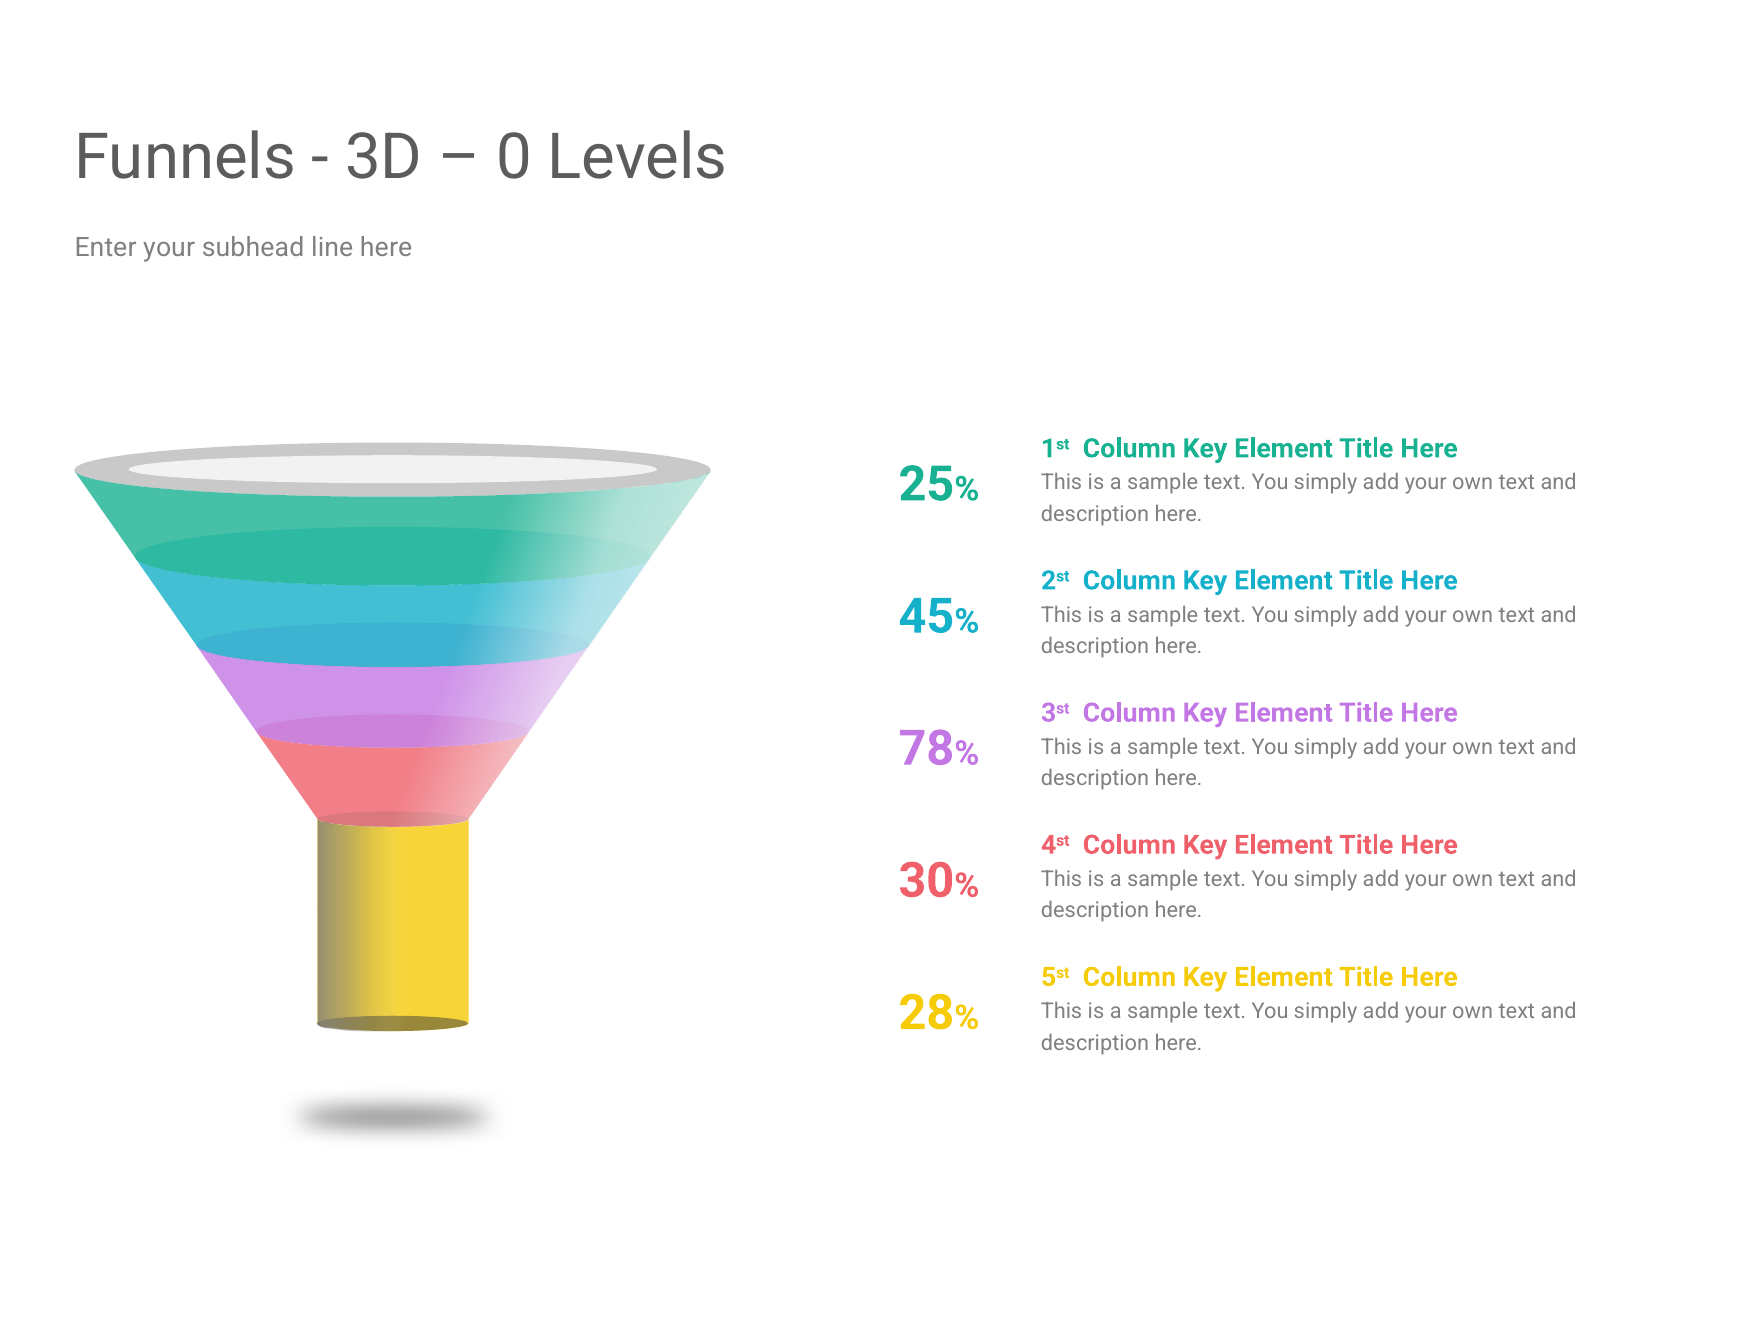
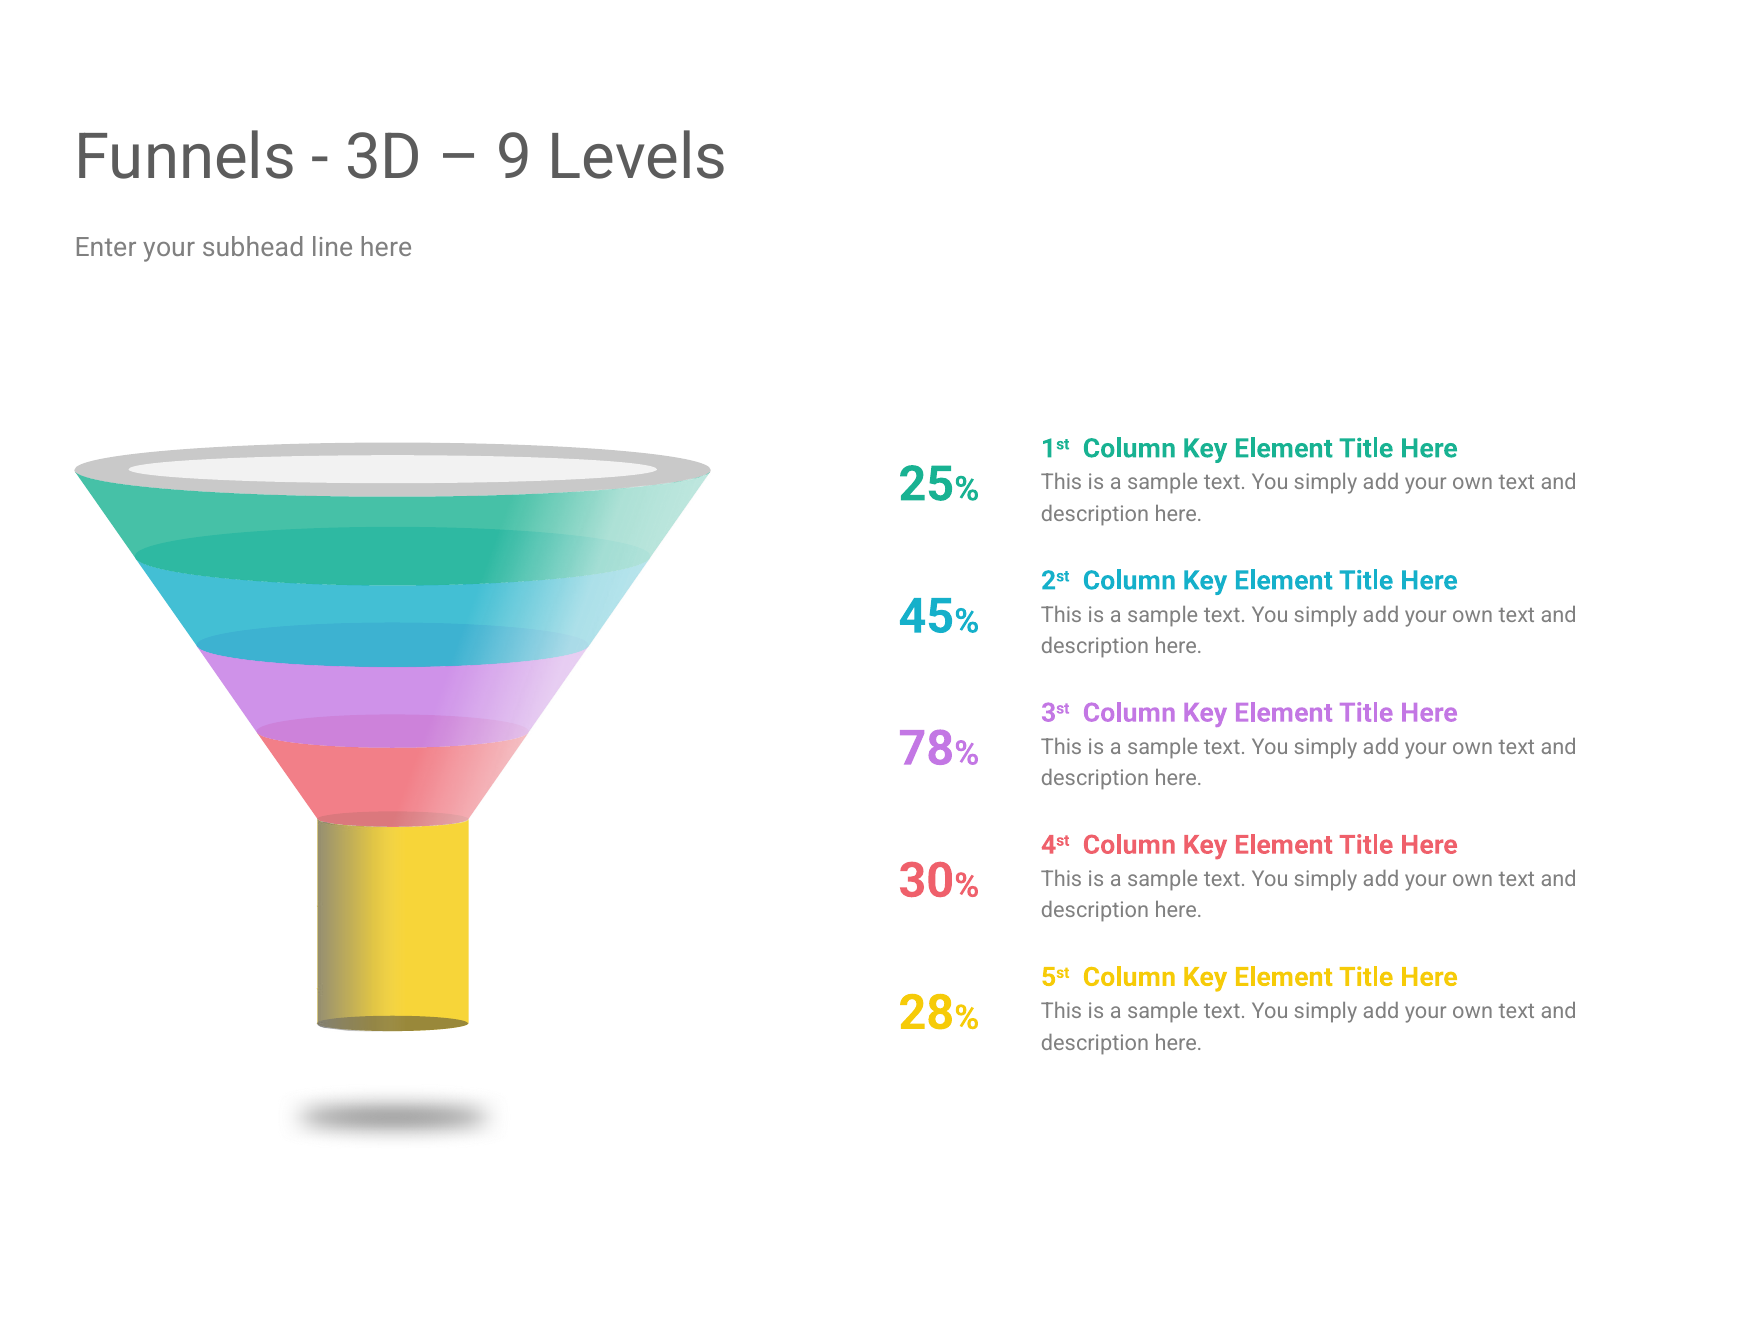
0: 0 -> 9
